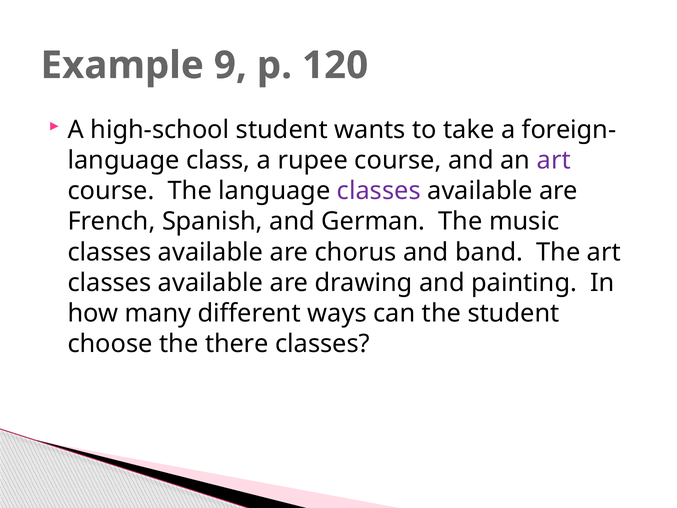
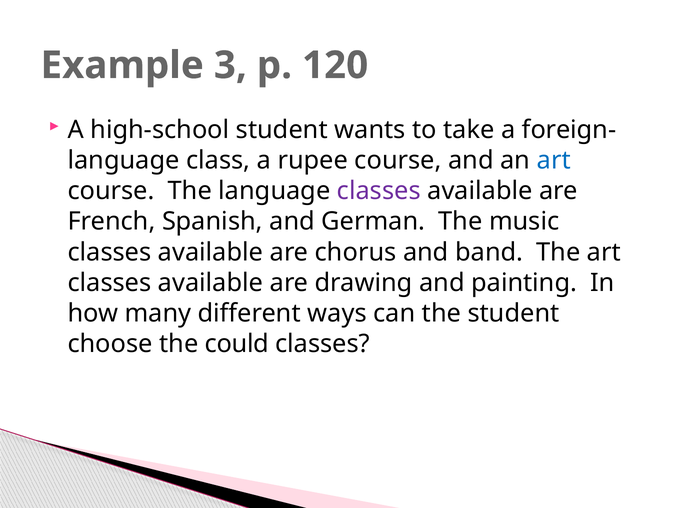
9: 9 -> 3
art at (554, 161) colour: purple -> blue
there: there -> could
